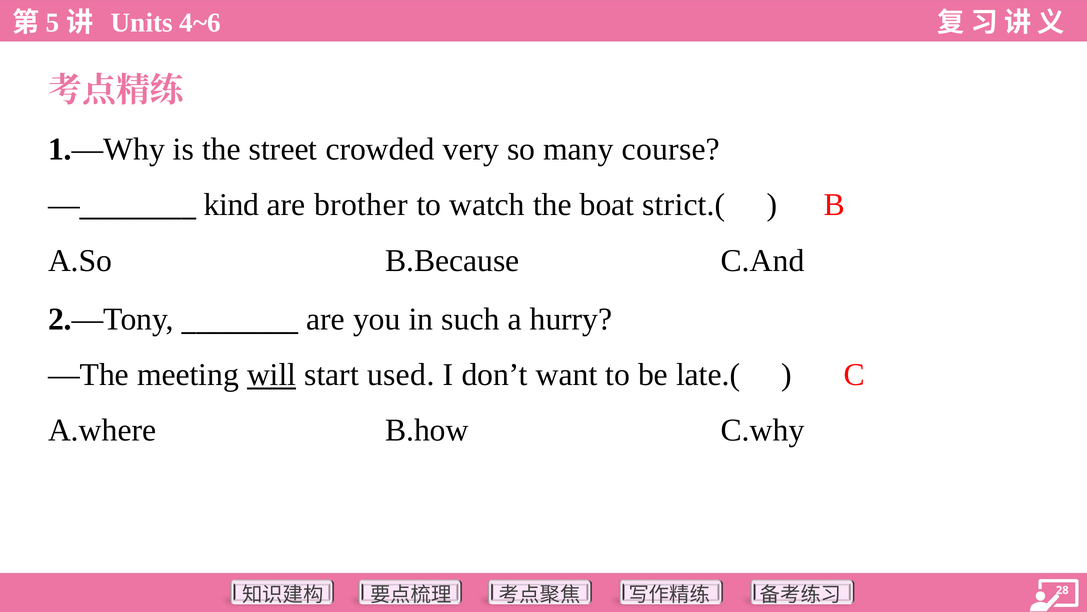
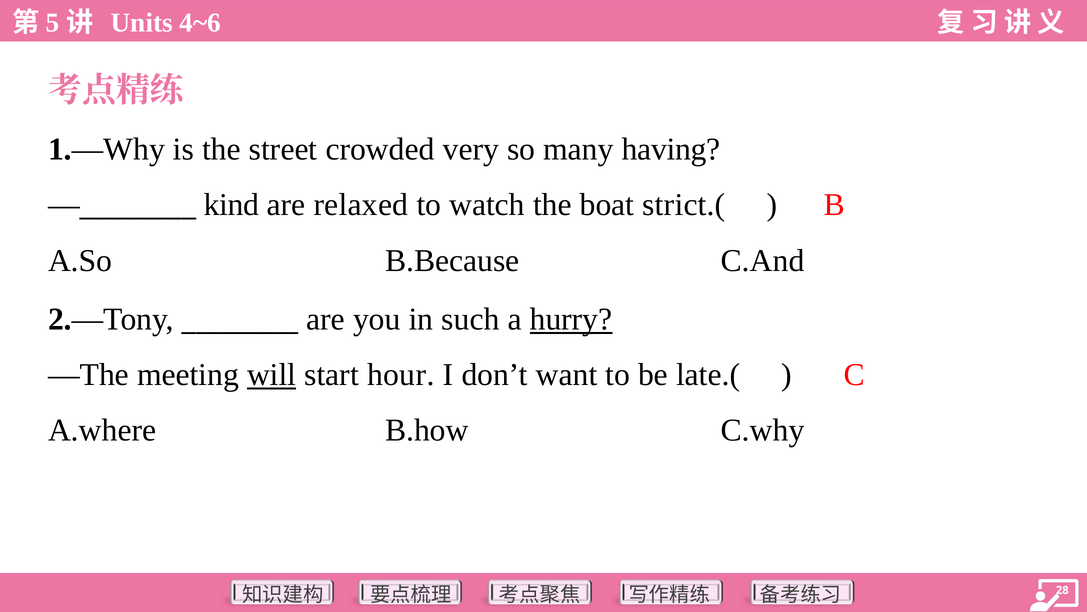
course: course -> having
brother: brother -> relaxed
hurry underline: none -> present
used: used -> hour
